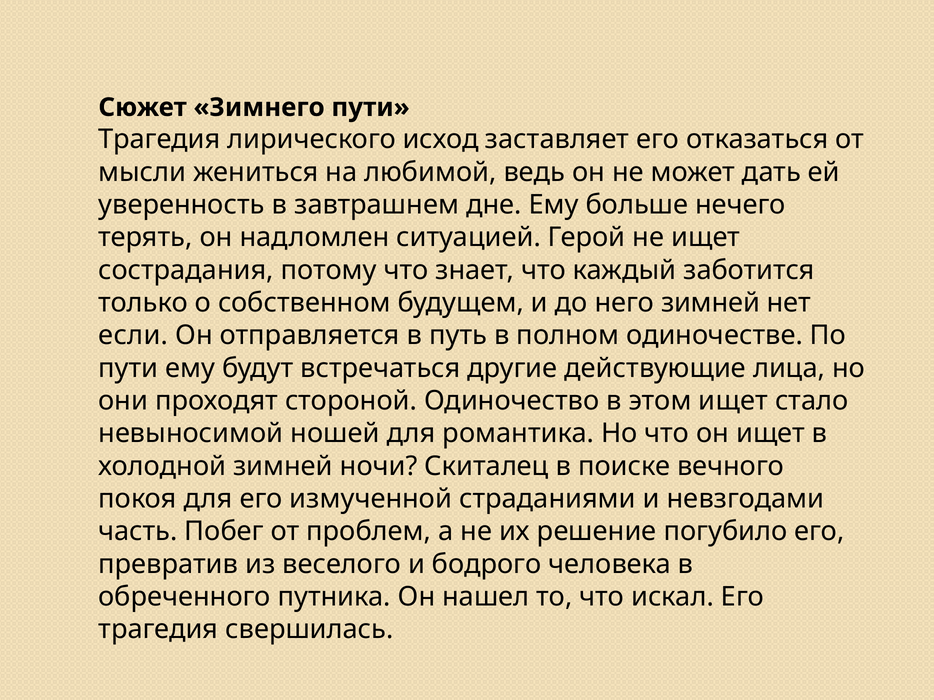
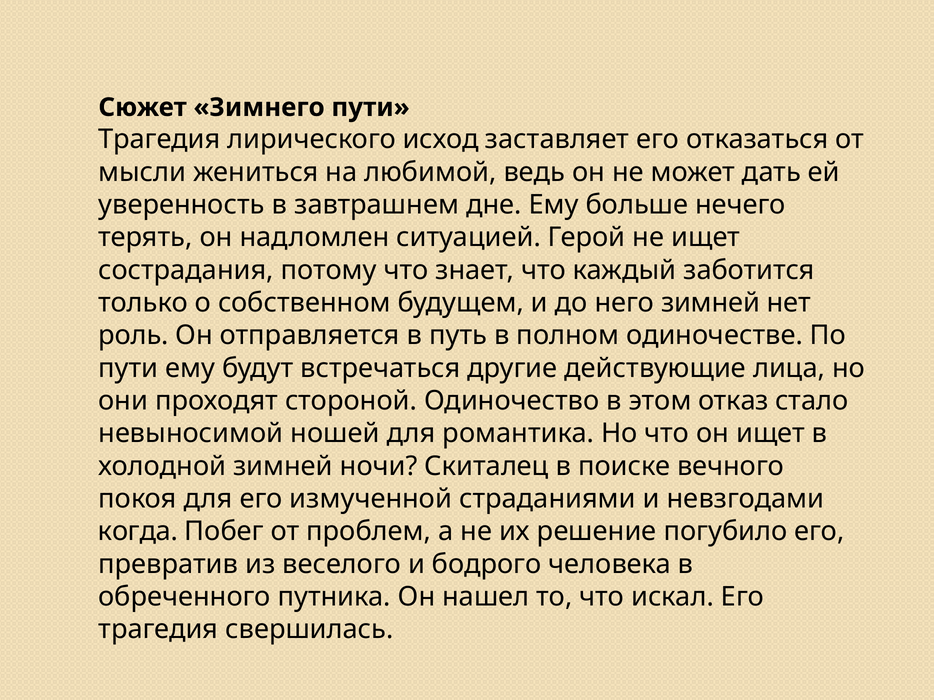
если: если -> роль
этом ищет: ищет -> отказ
часть: часть -> когда
